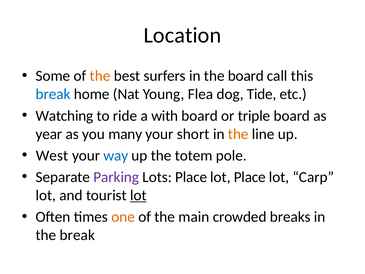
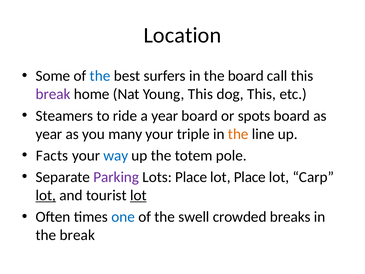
the at (100, 76) colour: orange -> blue
break at (53, 94) colour: blue -> purple
Young Flea: Flea -> This
dog Tide: Tide -> This
Watching: Watching -> Steamers
a with: with -> year
triple: triple -> spots
short: short -> triple
West: West -> Facts
lot at (46, 195) underline: none -> present
one colour: orange -> blue
main: main -> swell
